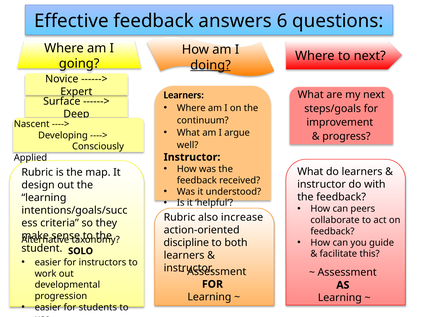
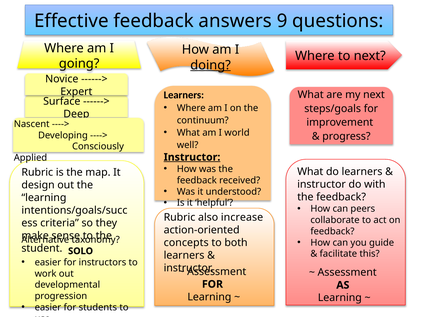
6: 6 -> 9
argue: argue -> world
Instructor at (192, 157) underline: none -> present
discipline: discipline -> concepts
